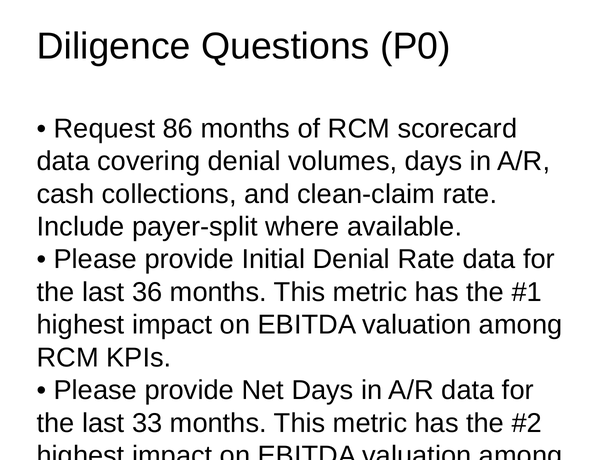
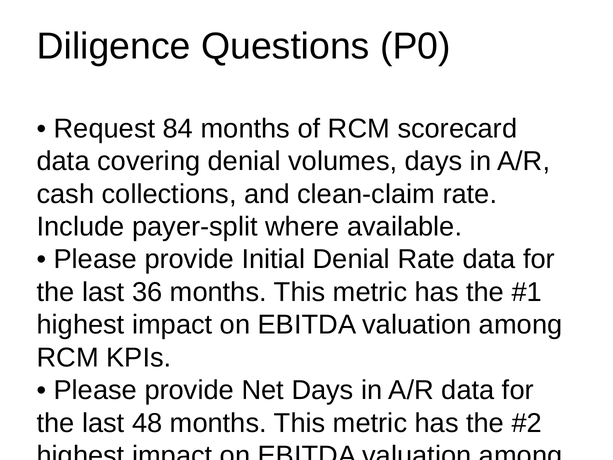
86: 86 -> 84
33: 33 -> 48
